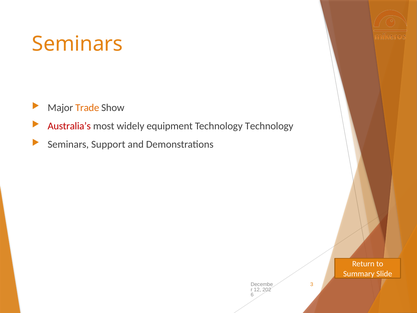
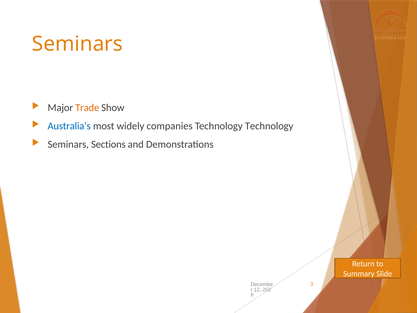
Australia’s colour: red -> blue
equipment: equipment -> companies
Support: Support -> Sections
